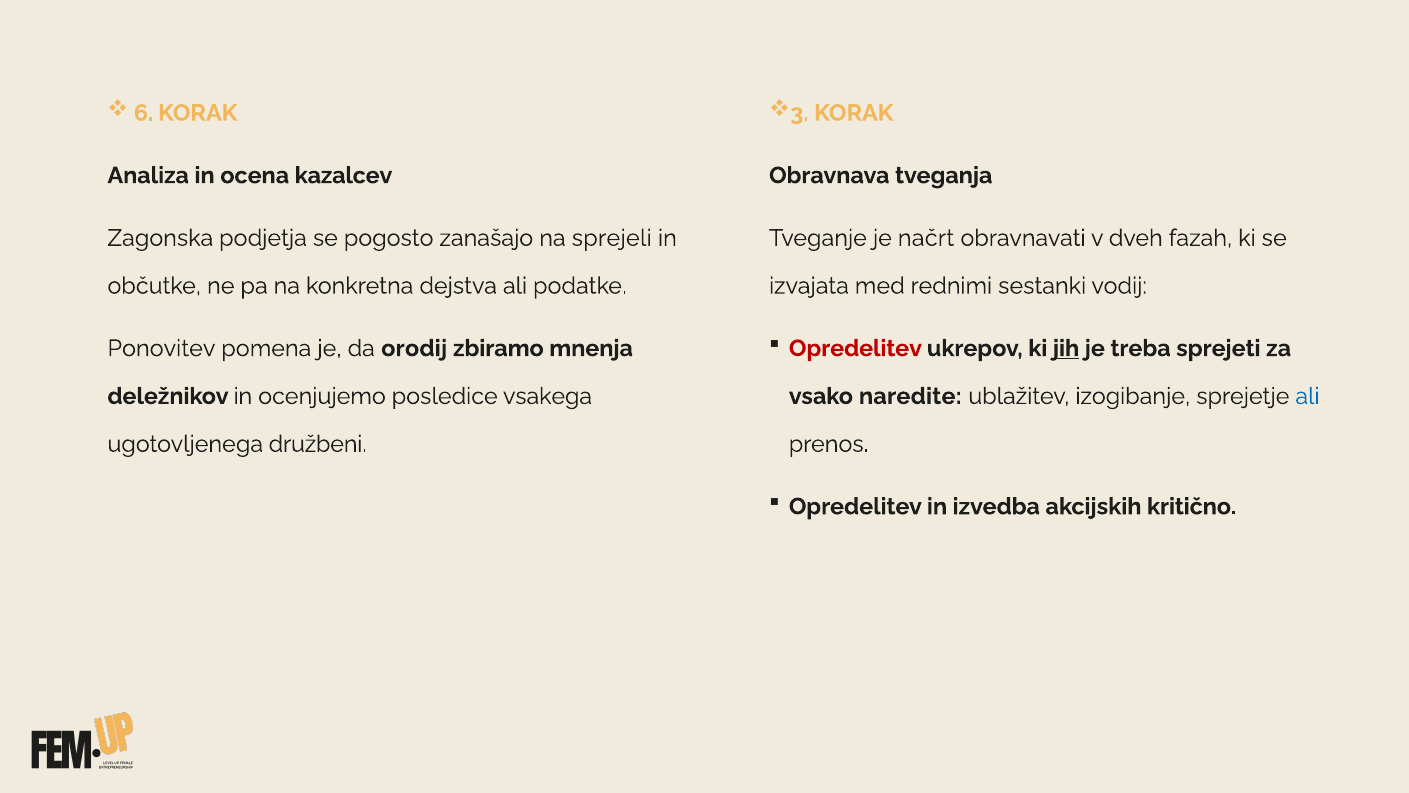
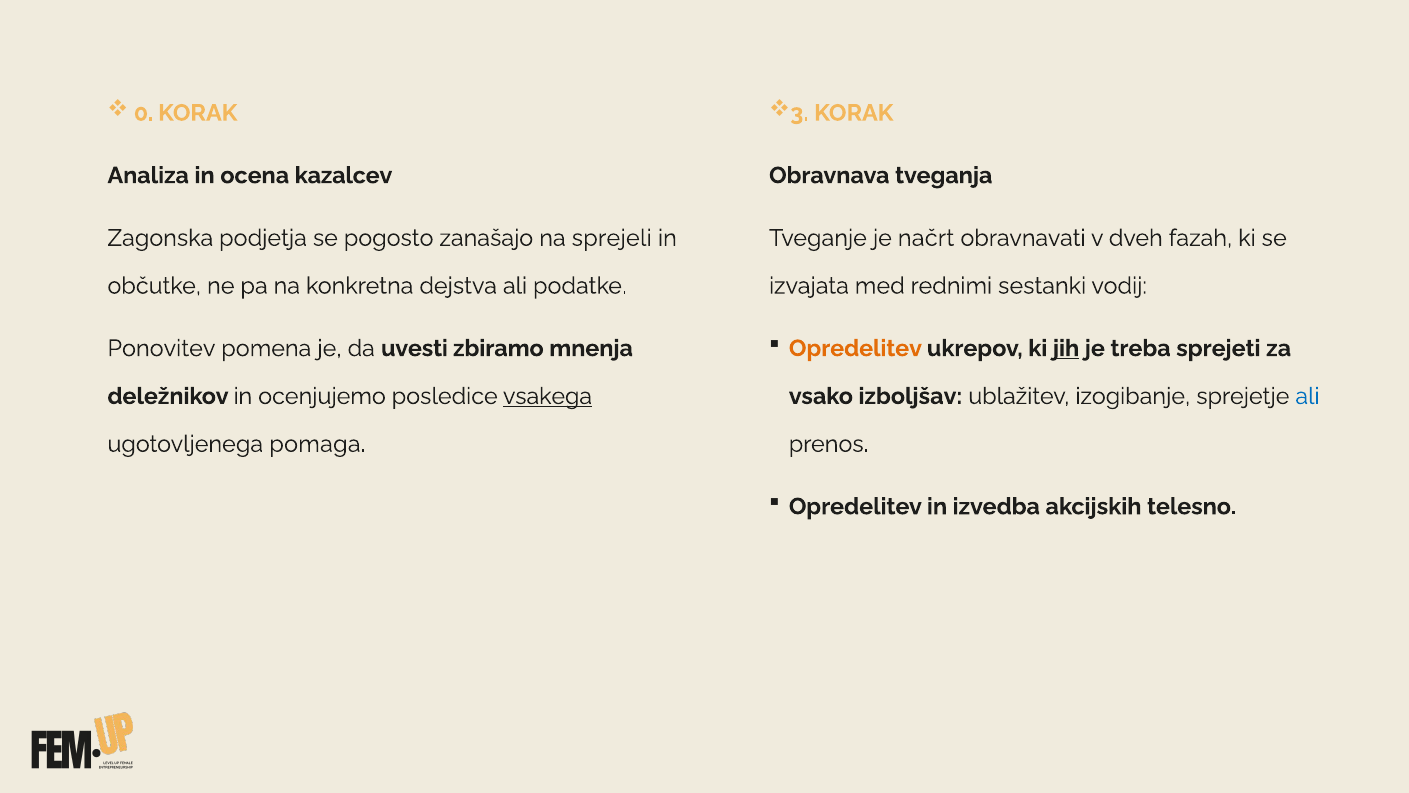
6: 6 -> 0
Opredelitev at (855, 348) colour: red -> orange
orodij: orodij -> uvesti
vsakega underline: none -> present
naredite: naredite -> izboljšav
družbeni: družbeni -> pomaga
kritično: kritično -> telesno
